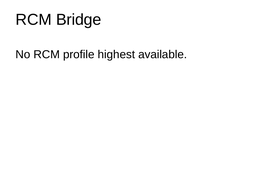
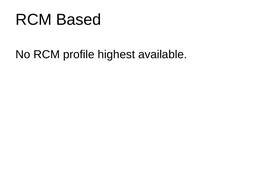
Bridge: Bridge -> Based
